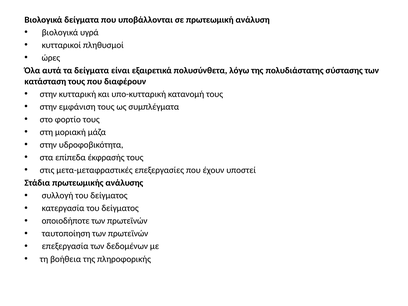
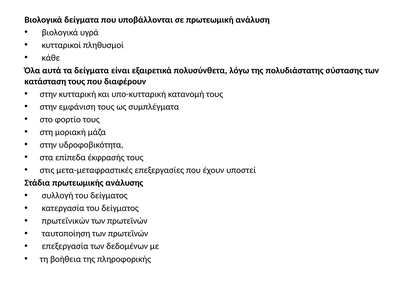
ώρες: ώρες -> κάθε
οποιοδήποτε: οποιοδήποτε -> πρωτεϊνικών
